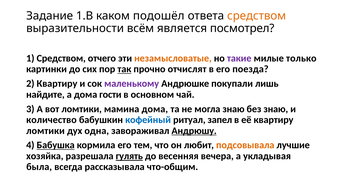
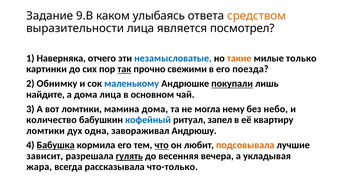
1.В: 1.В -> 9.В
подошёл: подошёл -> улыбаясь
выразительности всём: всём -> лица
1 Средством: Средством -> Наверняка
незамысловатые colour: orange -> blue
такие colour: purple -> orange
отчислят: отчислят -> свежими
2 Квартиру: Квартиру -> Обнимку
маленькому colour: purple -> blue
покупали underline: none -> present
дома гости: гости -> лица
могла знаю: знаю -> нему
без знаю: знаю -> небо
Андрюшу underline: present -> none
что underline: none -> present
хозяйка: хозяйка -> зависит
была: была -> жара
что-общим: что-общим -> что-только
